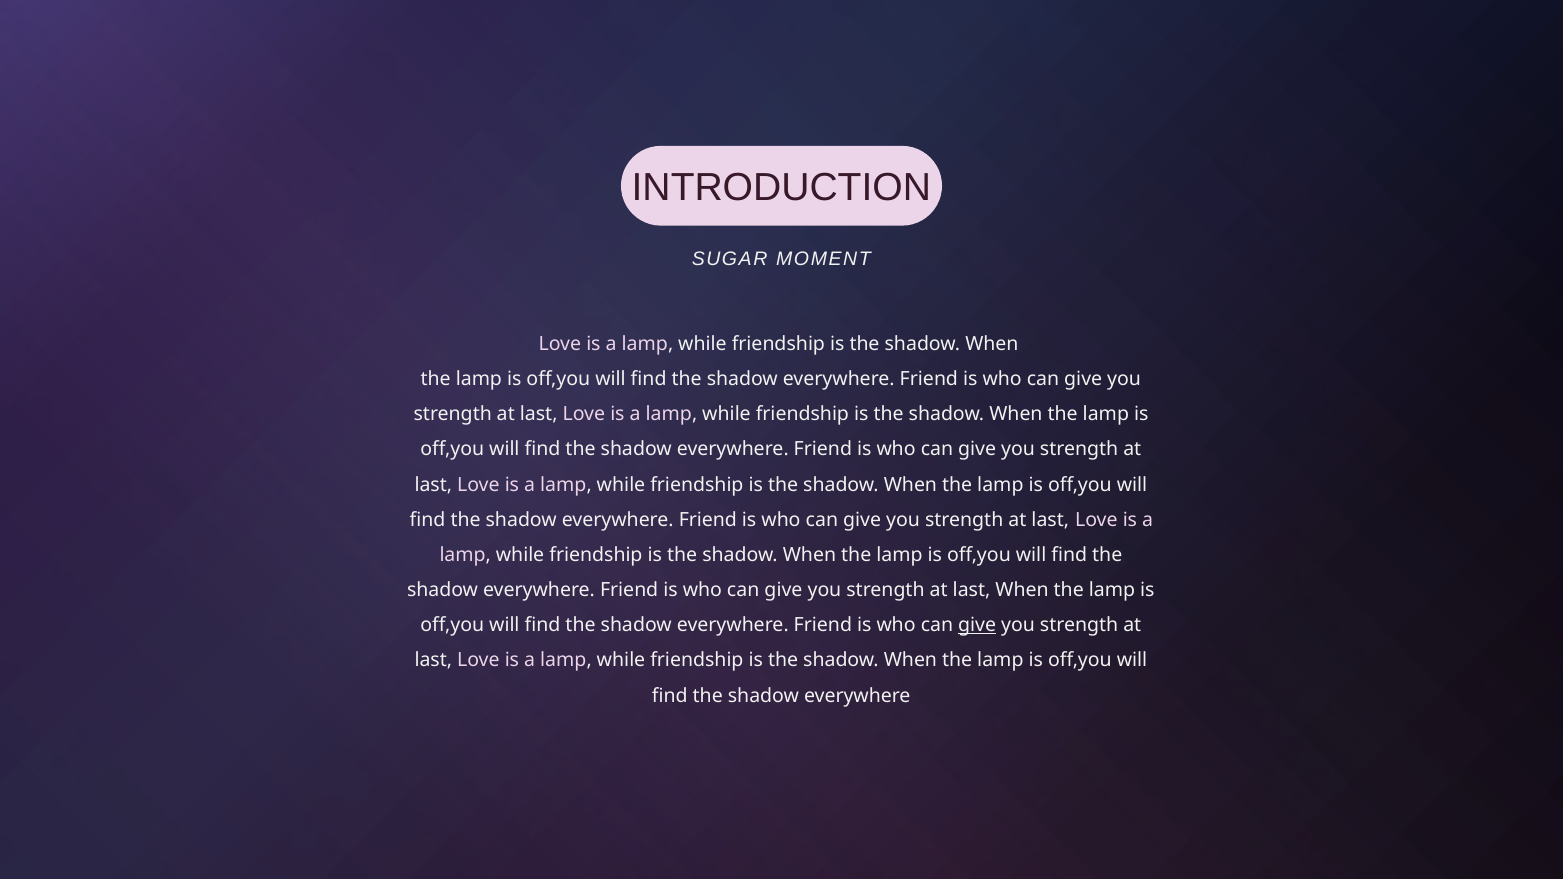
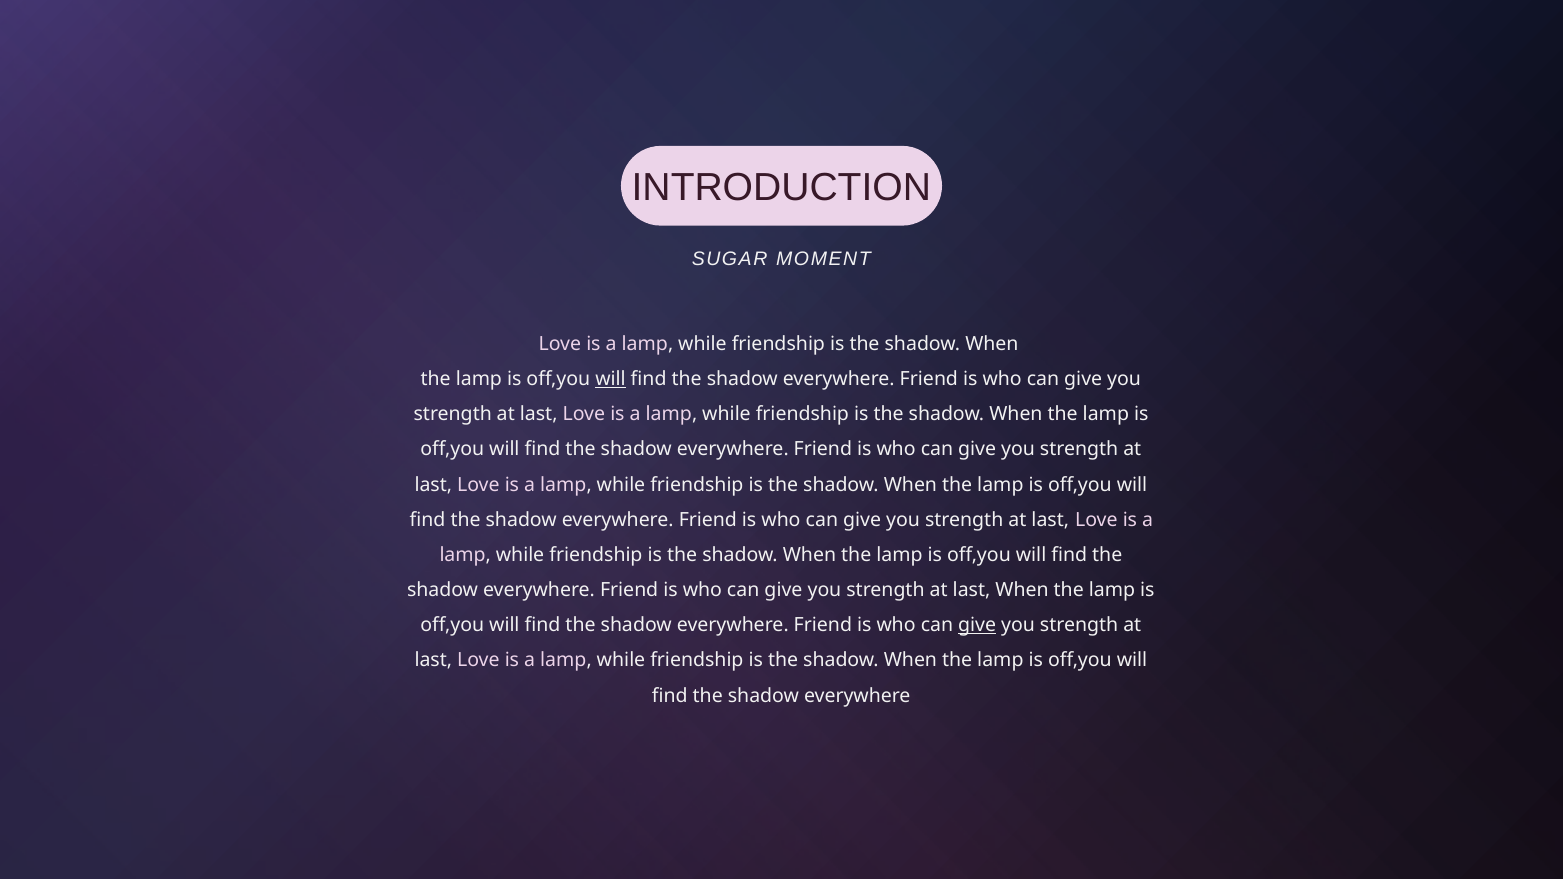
will at (610, 379) underline: none -> present
